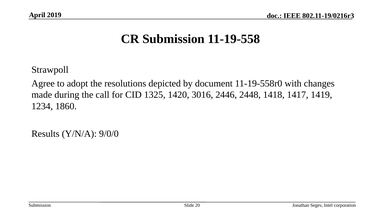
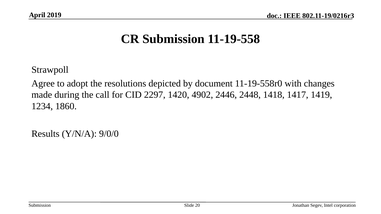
1325: 1325 -> 2297
3016: 3016 -> 4902
